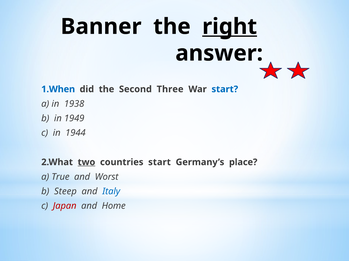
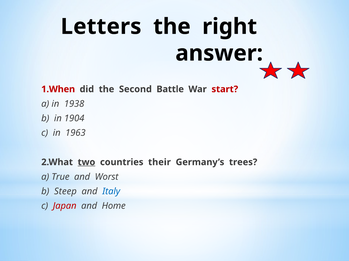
Banner: Banner -> Letters
right underline: present -> none
1.When colour: blue -> red
Three: Three -> Battle
start at (225, 89) colour: blue -> red
1949: 1949 -> 1904
1944: 1944 -> 1963
countries start: start -> their
place: place -> trees
